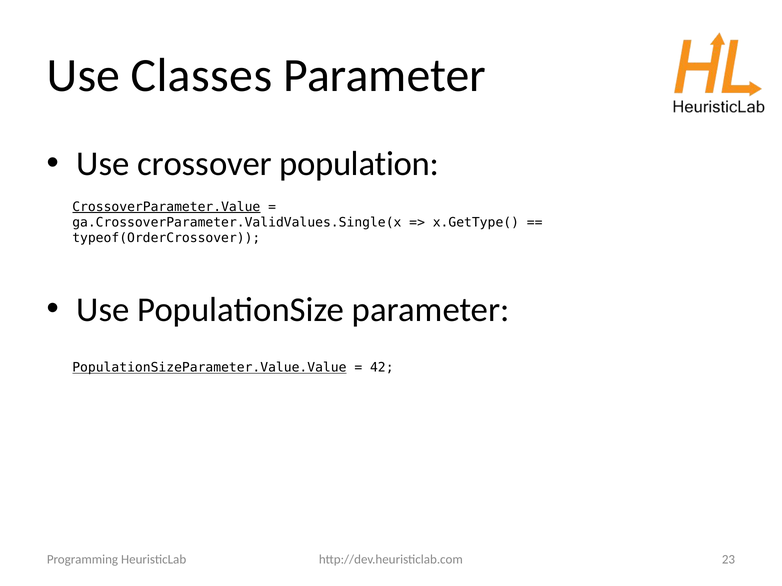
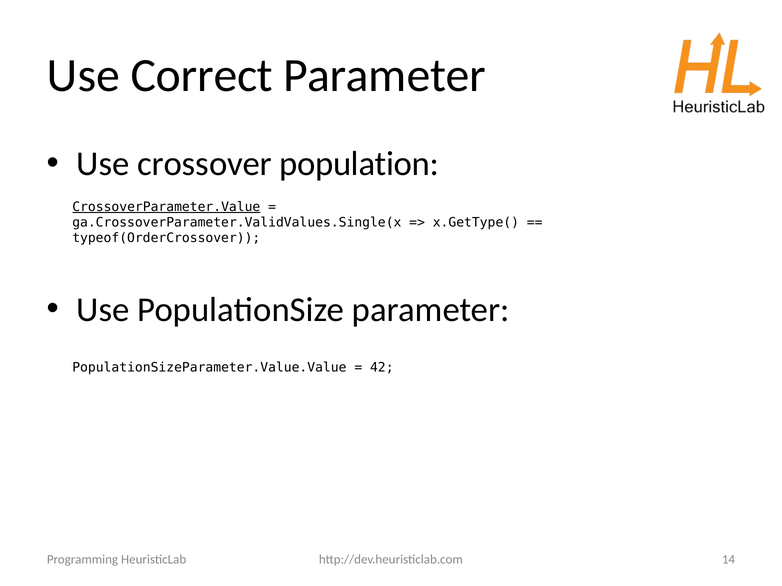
Classes: Classes -> Correct
PopulationSizeParameter.Value.Value underline: present -> none
23: 23 -> 14
